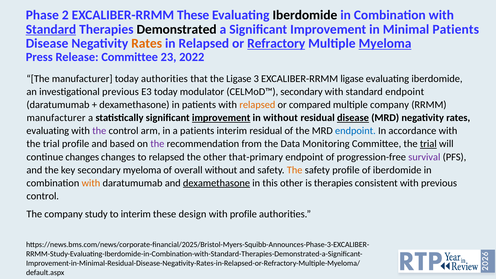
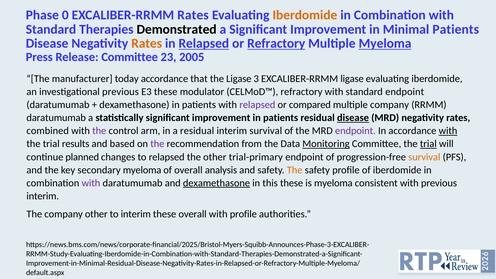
2: 2 -> 0
EXCALIBER-RRMM These: These -> Rates
Iberdomide at (305, 15) colour: black -> orange
Standard at (51, 29) underline: present -> none
Relapsed at (204, 43) underline: none -> present
2022: 2022 -> 2005
today authorities: authorities -> accordance
E3 today: today -> these
CELMoD™ secondary: secondary -> refractory
relapsed at (257, 105) colour: orange -> purple
manufacturer at (56, 118): manufacturer -> daratumumab
improvement at (221, 118) underline: present -> none
without at (281, 118): without -> patients
evaluating at (48, 131): evaluating -> combined
a patients: patients -> residual
interim residual: residual -> survival
endpoint at (355, 131) colour: blue -> purple
with at (448, 131) underline: none -> present
trial profile: profile -> results
Monitoring underline: none -> present
continue changes: changes -> planned
that-primary: that-primary -> trial-primary
survival at (424, 157) colour: purple -> orange
overall without: without -> analysis
with at (91, 183) colour: orange -> purple
this other: other -> these
is therapies: therapies -> myeloma
control at (43, 196): control -> interim
company study: study -> other
these design: design -> overall
